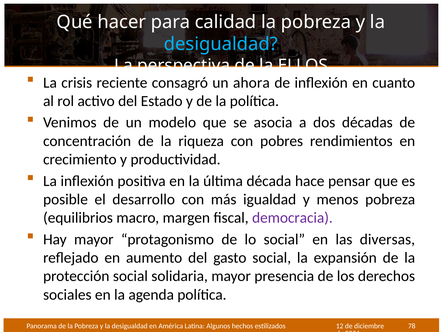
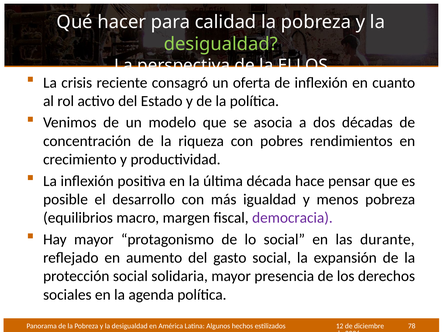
desigualdad at (221, 44) colour: light blue -> light green
ahora: ahora -> oferta
diversas: diversas -> durante
